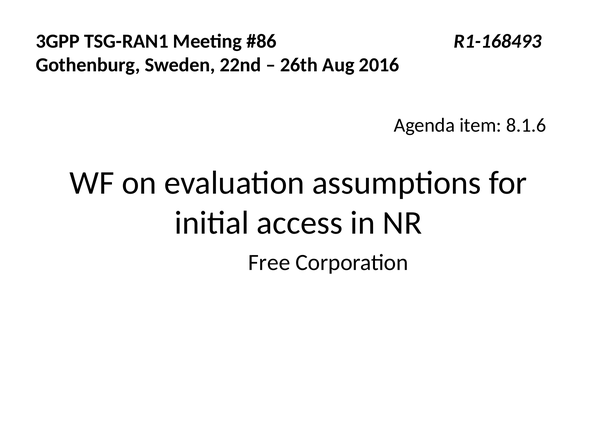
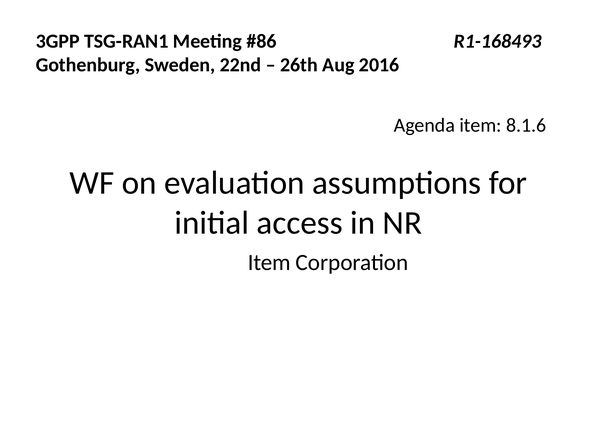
Free at (269, 262): Free -> Item
